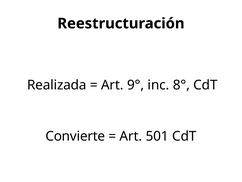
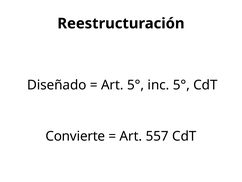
Realizada: Realizada -> Diseñado
Art 9°: 9° -> 5°
inc 8°: 8° -> 5°
501: 501 -> 557
